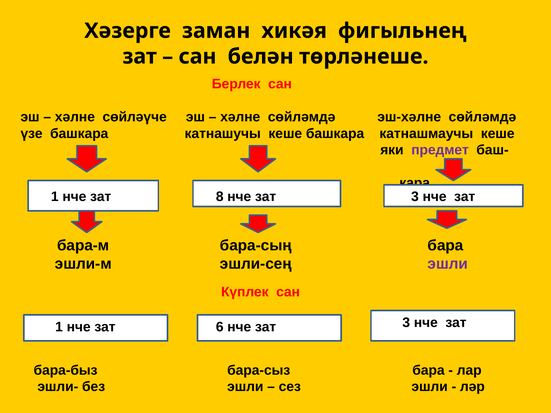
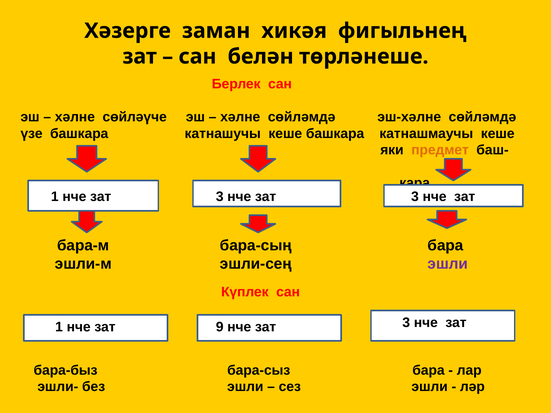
предмет colour: purple -> orange
1 нче зат 8: 8 -> 3
6: 6 -> 9
